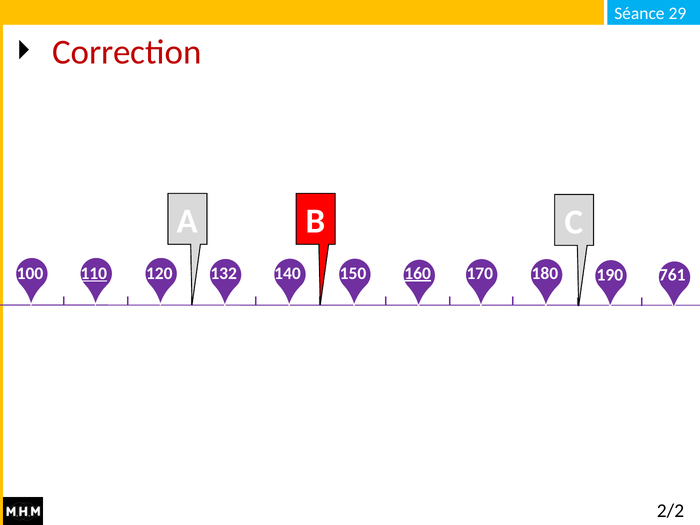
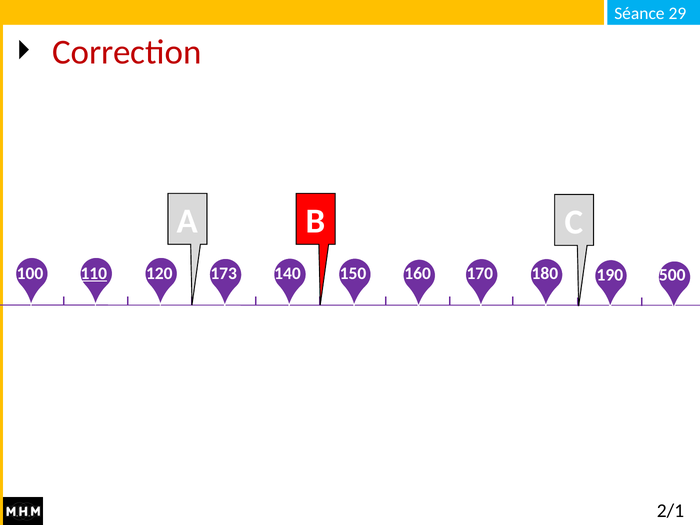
132: 132 -> 173
160 underline: present -> none
761: 761 -> 500
2/2: 2/2 -> 2/1
